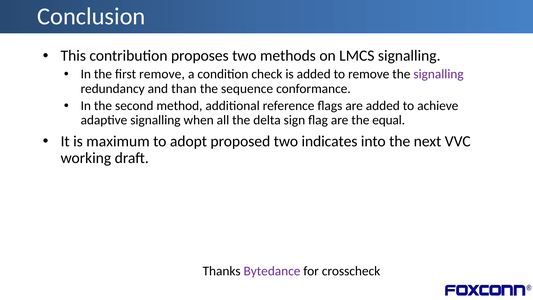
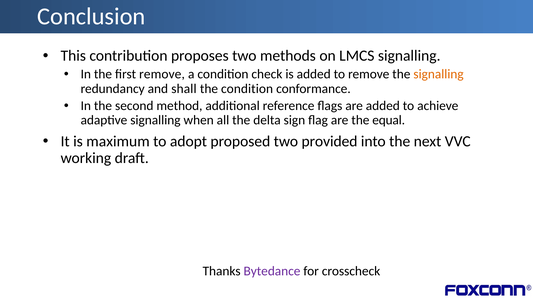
signalling at (439, 74) colour: purple -> orange
than: than -> shall
the sequence: sequence -> condition
indicates: indicates -> provided
